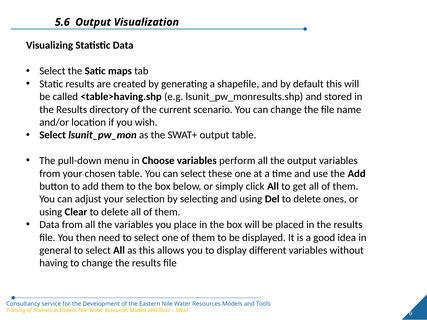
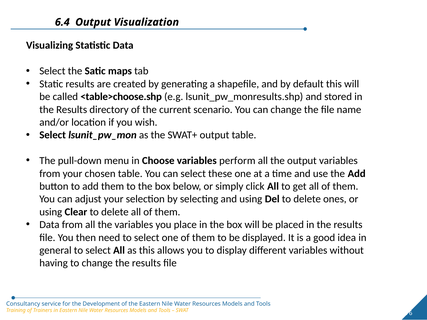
5.6: 5.6 -> 6.4
<table>having.shp: <table>having.shp -> <table>choose.shp
